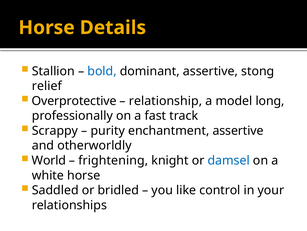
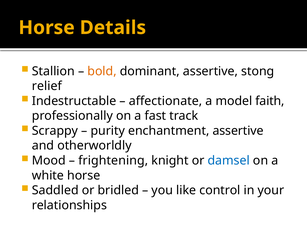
bold colour: blue -> orange
Overprotective: Overprotective -> Indestructable
relationship: relationship -> affectionate
long: long -> faith
World: World -> Mood
